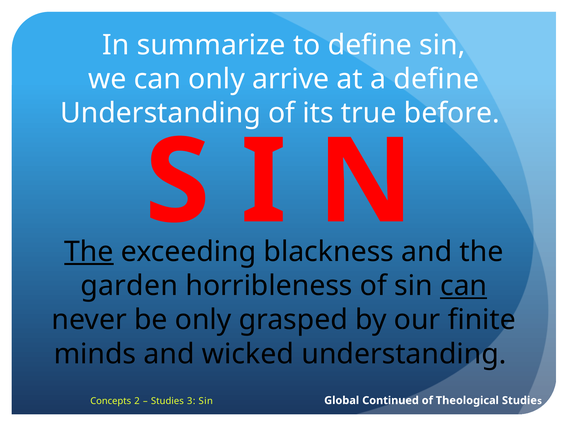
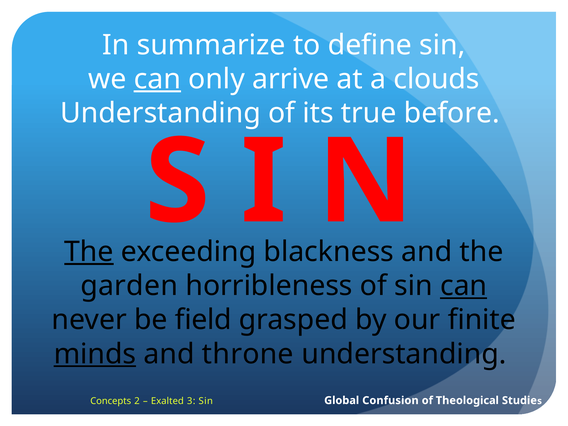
can at (157, 79) underline: none -> present
a define: define -> clouds
be only: only -> field
minds underline: none -> present
wicked: wicked -> throne
Studies at (167, 401): Studies -> Exalted
Continued: Continued -> Confusion
